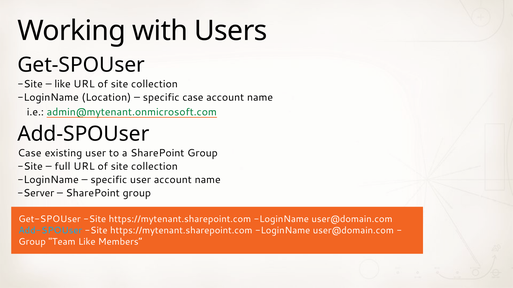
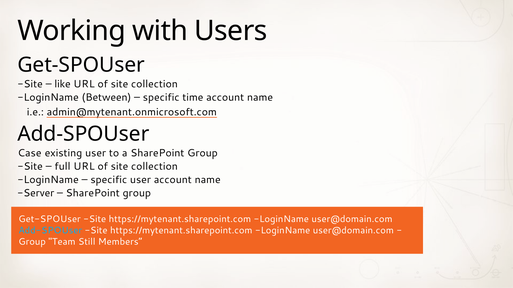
Location: Location -> Between
specific case: case -> time
admin@mytenant.onmicrosoft.com colour: green -> black
Team Like: Like -> Still
